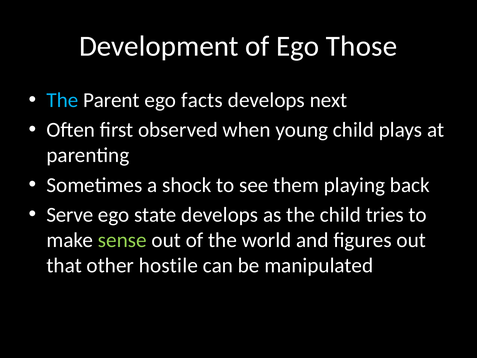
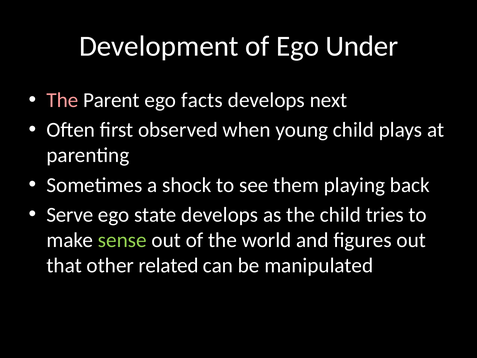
Those: Those -> Under
The at (63, 100) colour: light blue -> pink
hostile: hostile -> related
